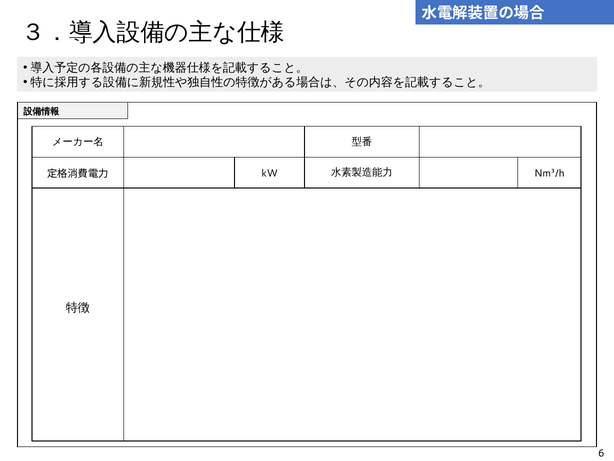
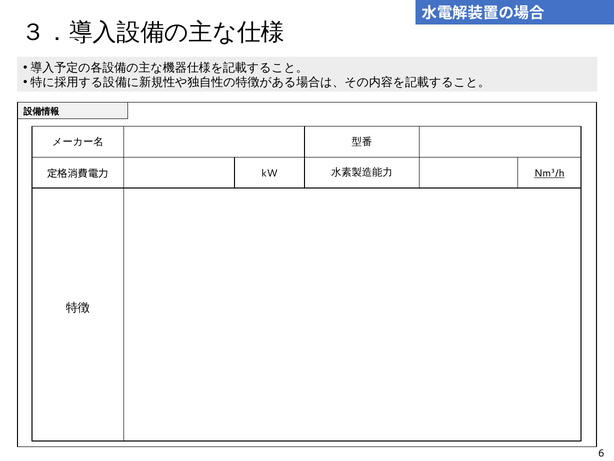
Nm³/h underline: none -> present
